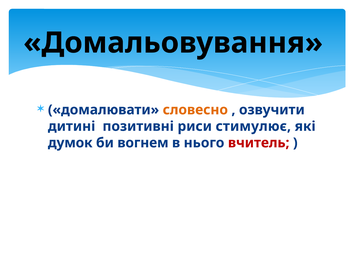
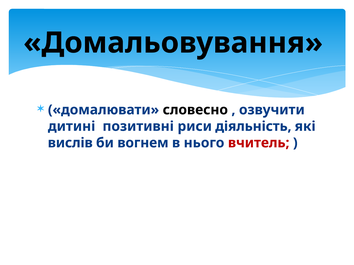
словесно colour: orange -> black
стимулює: стимулює -> діяльність
думок: думок -> вислів
